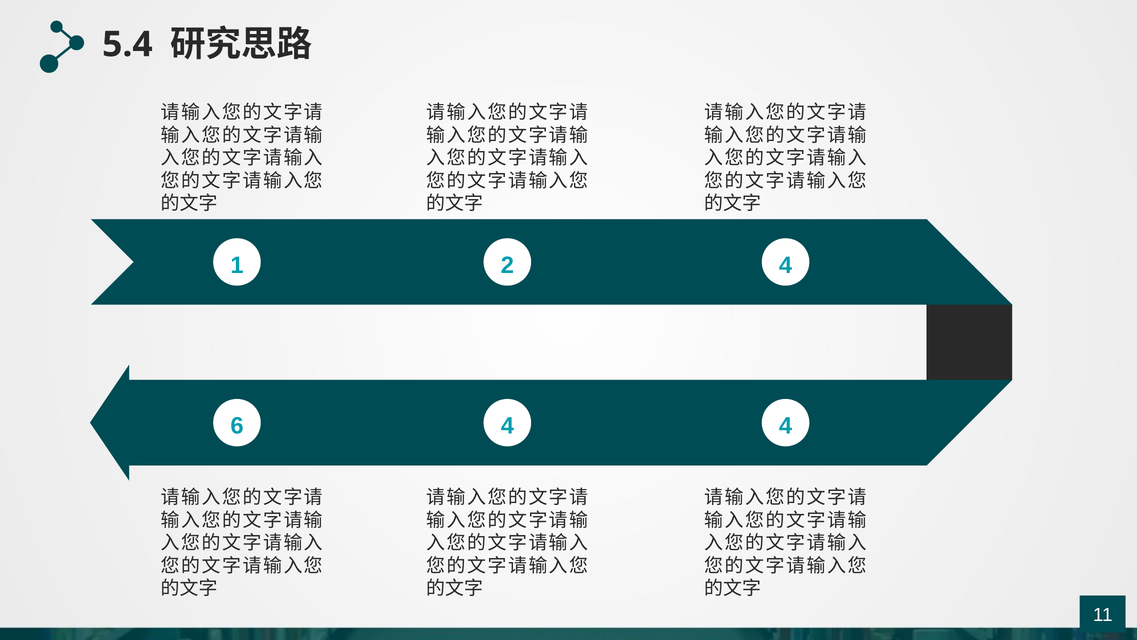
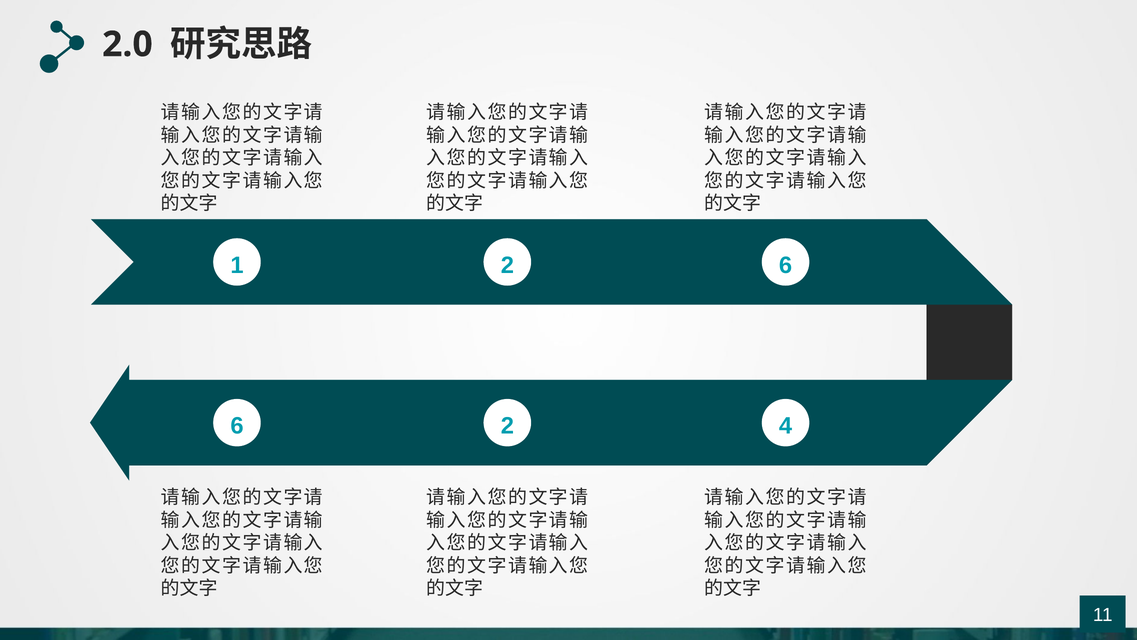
5.4: 5.4 -> 2.0
2 4: 4 -> 6
6 4: 4 -> 2
